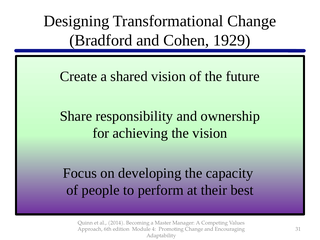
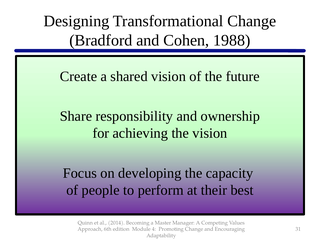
1929: 1929 -> 1988
